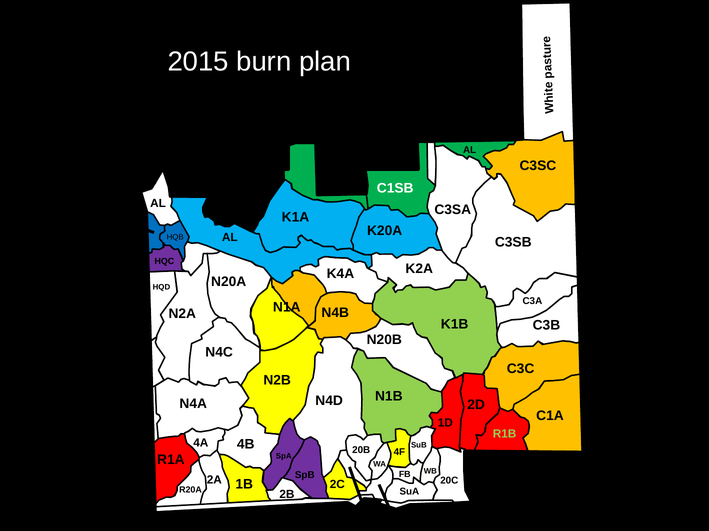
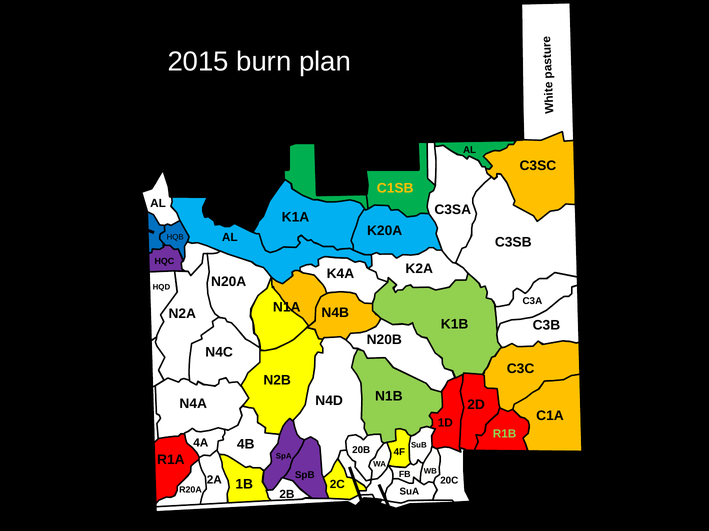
C1SB colour: white -> yellow
